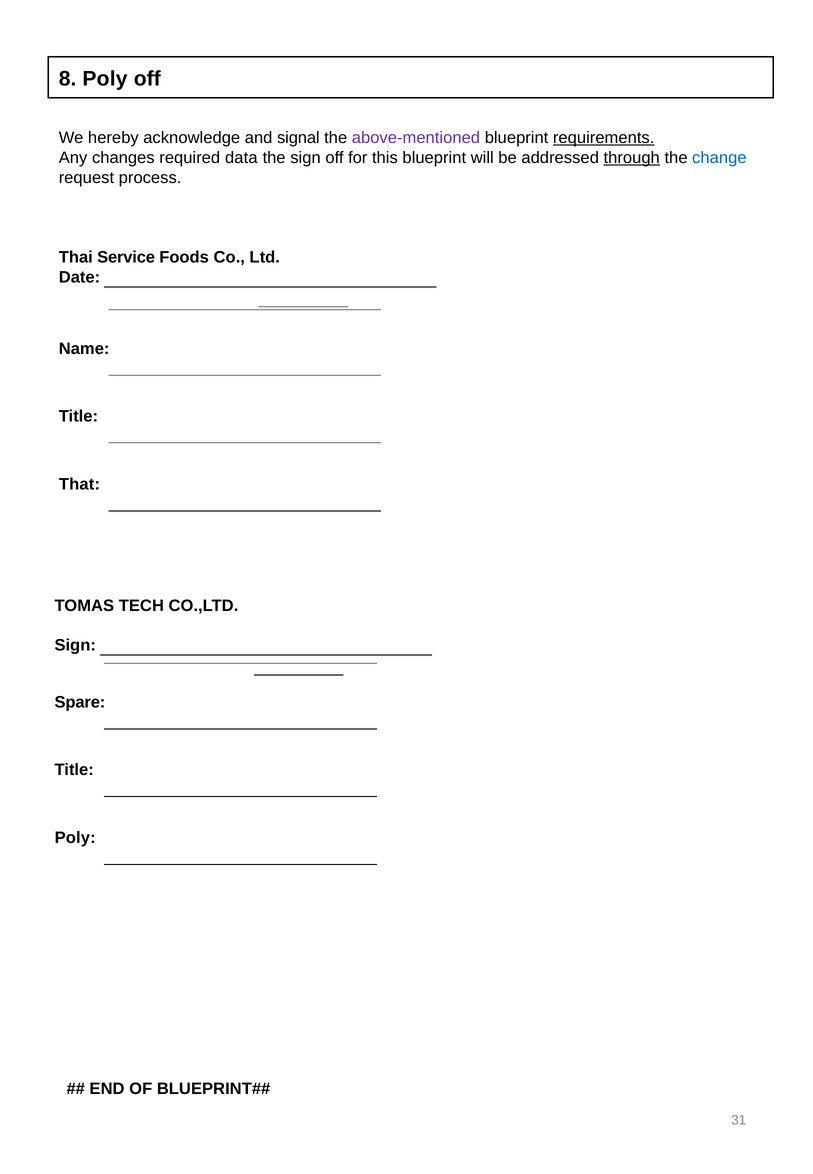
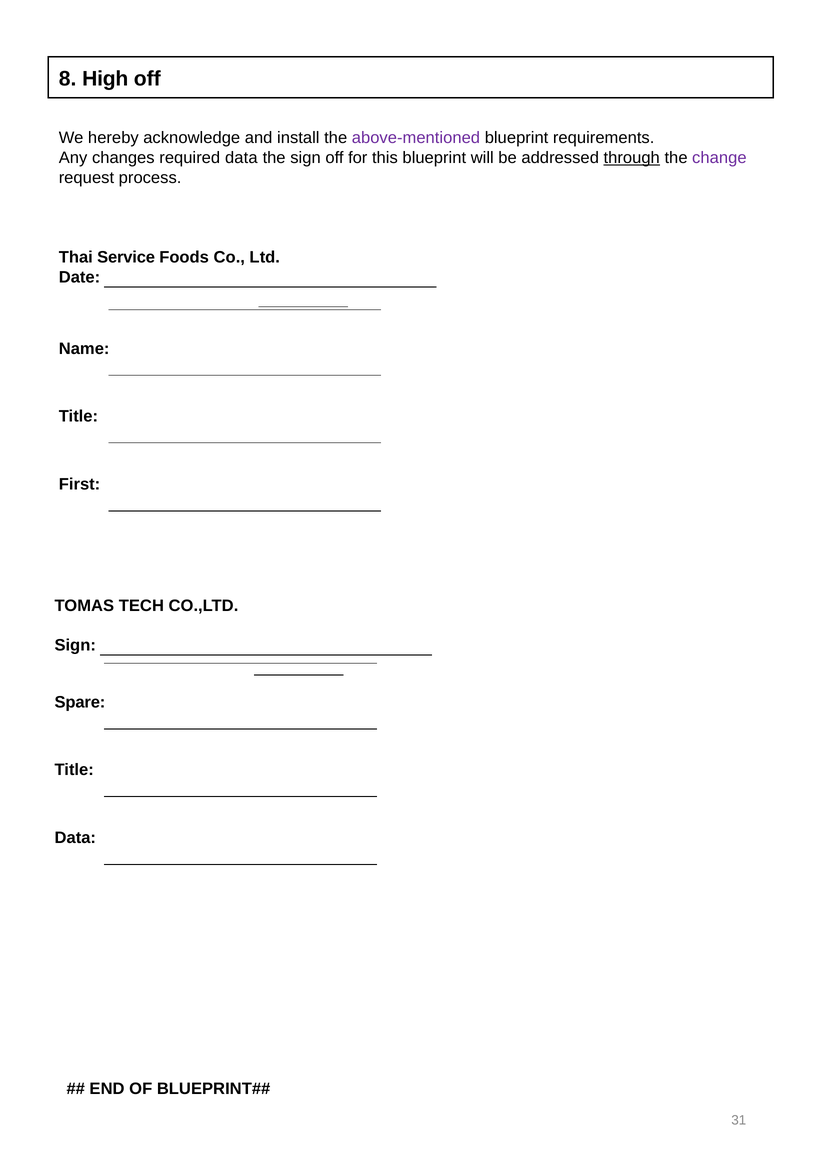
8 Poly: Poly -> High
signal: signal -> install
requirements underline: present -> none
change colour: blue -> purple
That: That -> First
Poly at (75, 838): Poly -> Data
